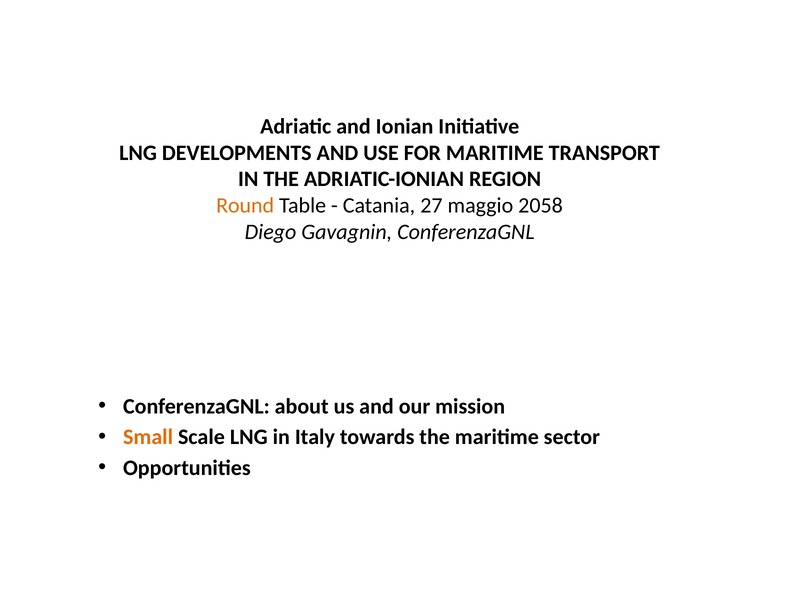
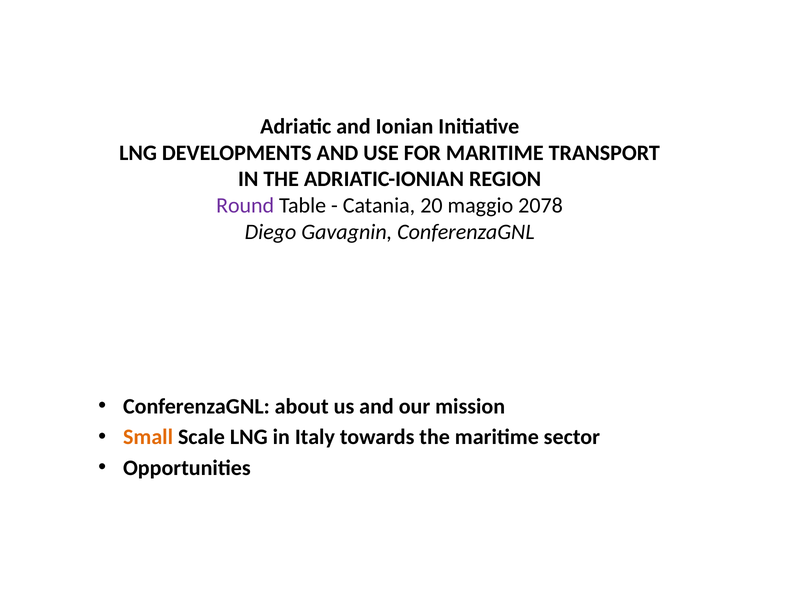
Round colour: orange -> purple
27: 27 -> 20
2058: 2058 -> 2078
